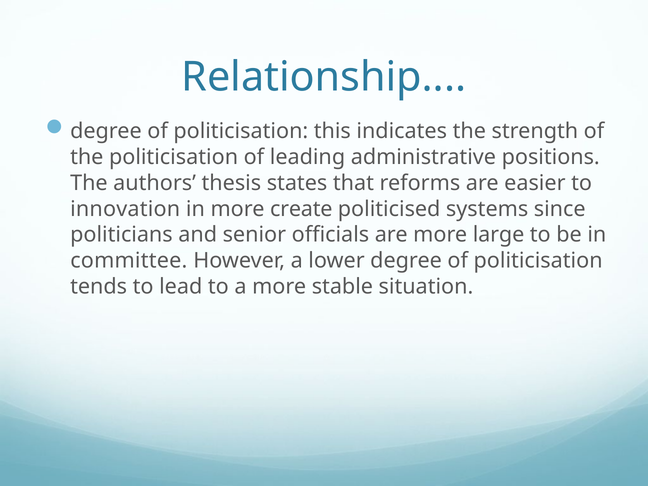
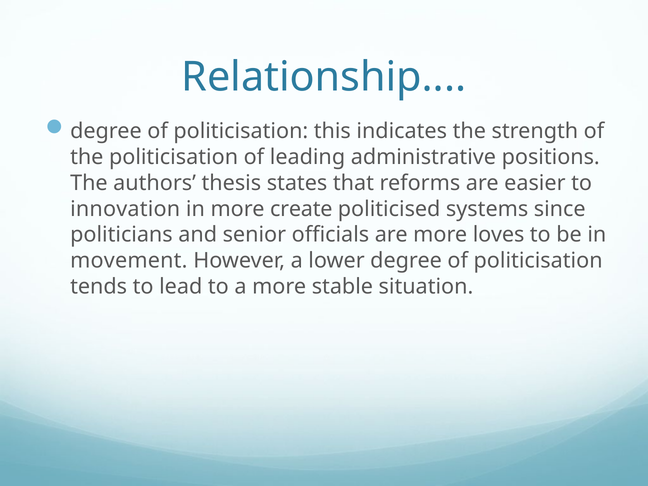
large: large -> loves
committee: committee -> movement
